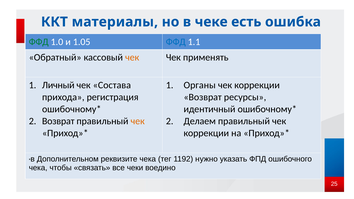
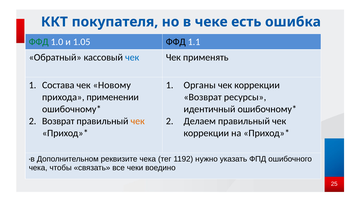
материалы: материалы -> покупателя
ФФД at (176, 42) colour: blue -> black
чек at (132, 57) colour: orange -> blue
Личный: Личный -> Состава
Состава: Состава -> Новому
регистрация: регистрация -> применении
